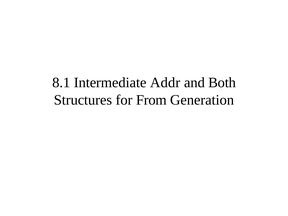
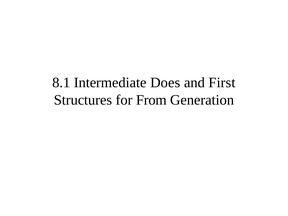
Addr: Addr -> Does
Both: Both -> First
